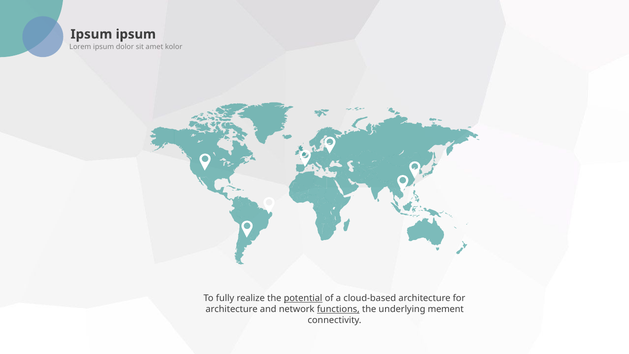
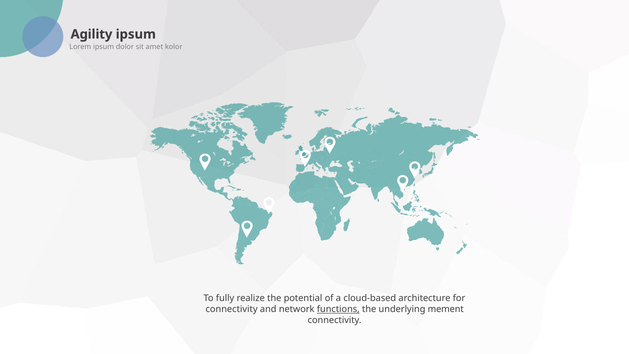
Ipsum at (91, 34): Ipsum -> Agility
potential underline: present -> none
architecture at (232, 309): architecture -> connectivity
